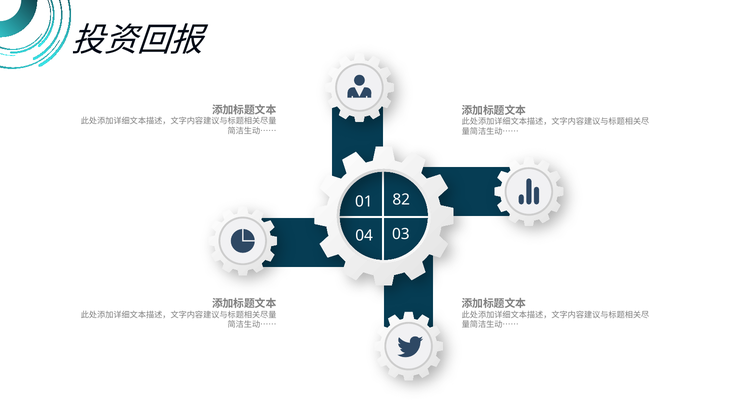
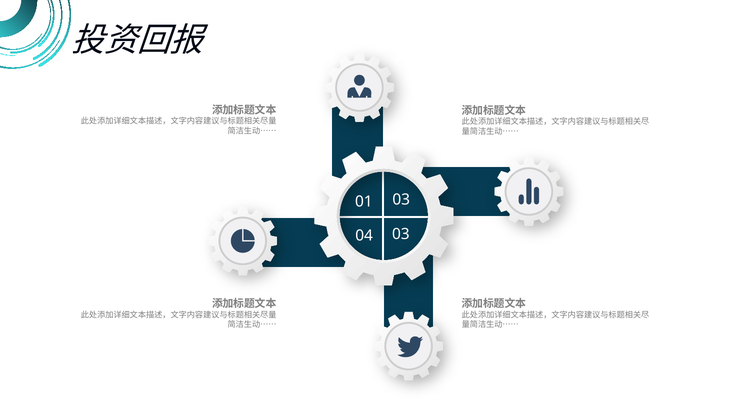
01 82: 82 -> 03
